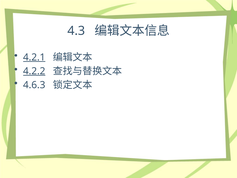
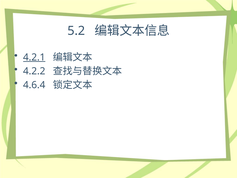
4.3: 4.3 -> 5.2
4.2.2 underline: present -> none
4.6.3: 4.6.3 -> 4.6.4
